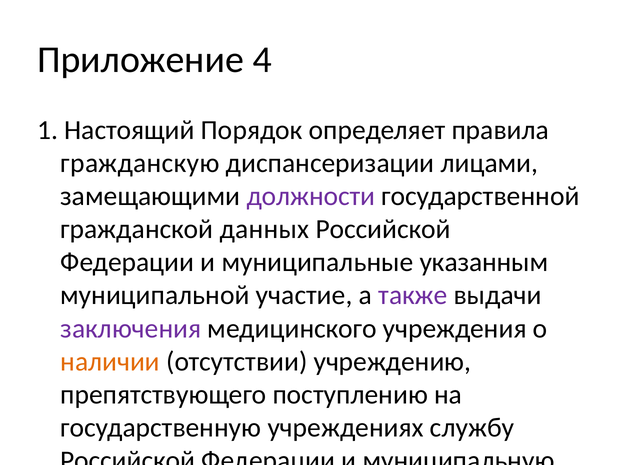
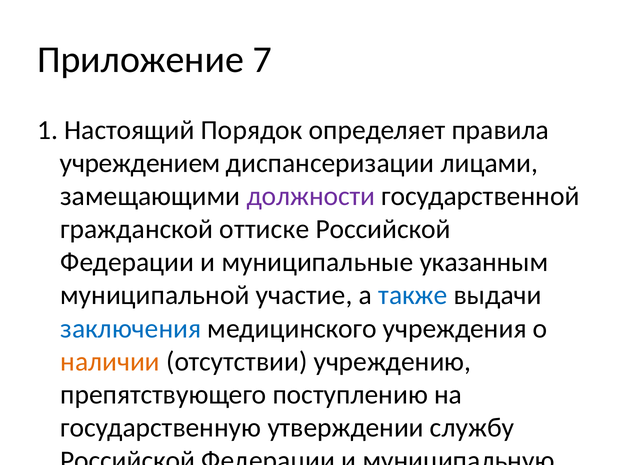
4: 4 -> 7
гражданскую: гражданскую -> учреждением
данных: данных -> оттиске
также colour: purple -> blue
заключения colour: purple -> blue
учреждениях: учреждениях -> утверждении
